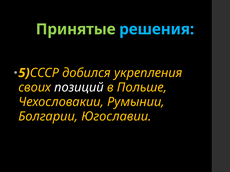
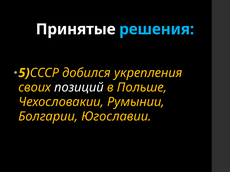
Принятые colour: light green -> white
